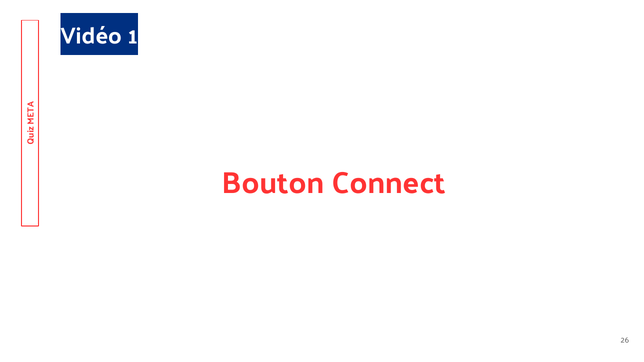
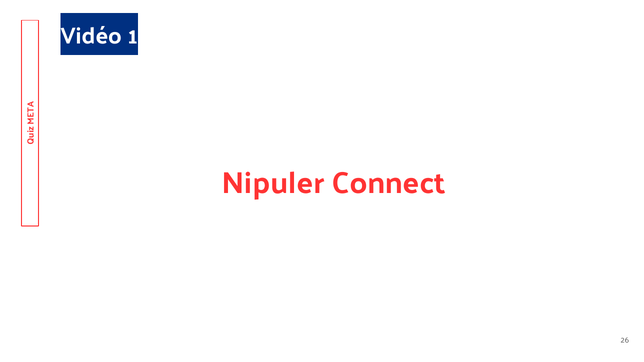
Bouton: Bouton -> Nipuler
